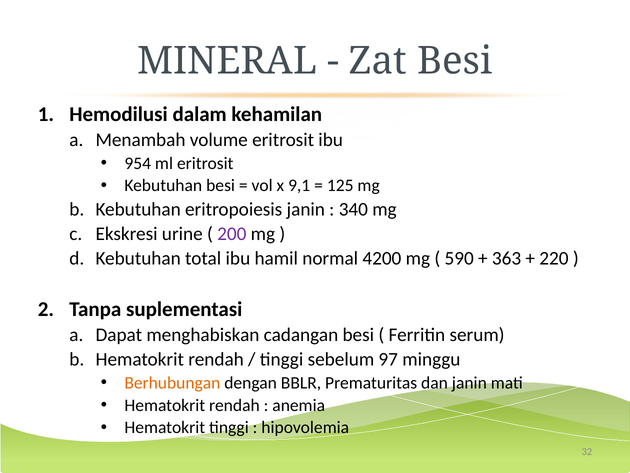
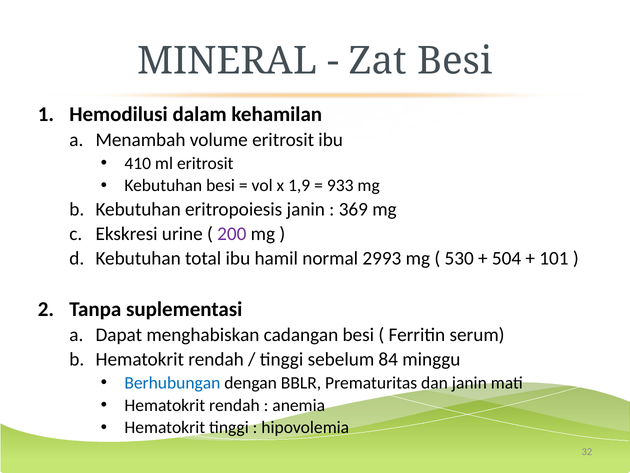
954: 954 -> 410
9,1: 9,1 -> 1,9
125: 125 -> 933
340: 340 -> 369
4200: 4200 -> 2993
590: 590 -> 530
363: 363 -> 504
220: 220 -> 101
97: 97 -> 84
Berhubungan colour: orange -> blue
